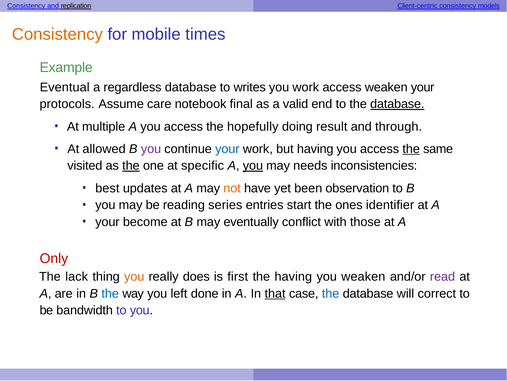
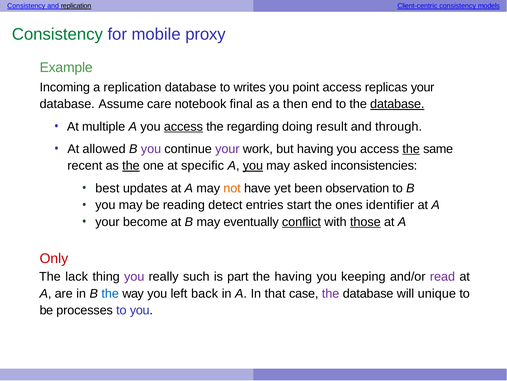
Consistency at (57, 34) colour: orange -> green
times: times -> proxy
Eventual: Eventual -> Incoming
a regardless: regardless -> replication
you work: work -> point
access weaken: weaken -> replicas
protocols at (67, 104): protocols -> database
valid: valid -> then
access at (183, 126) underline: none -> present
hopefully: hopefully -> regarding
your at (227, 149) colour: blue -> purple
visited: visited -> recent
needs: needs -> asked
series: series -> detect
conflict underline: none -> present
those underline: none -> present
you at (134, 276) colour: orange -> purple
does: does -> such
first: first -> part
you weaken: weaken -> keeping
done: done -> back
that underline: present -> none
the at (331, 293) colour: blue -> purple
correct: correct -> unique
bandwidth: bandwidth -> processes
